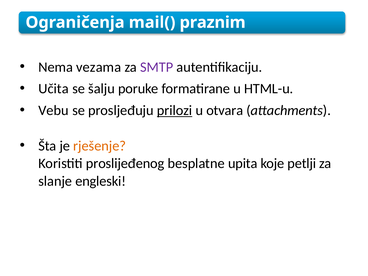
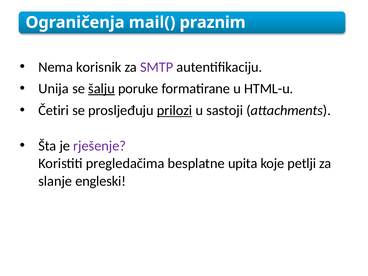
vezama: vezama -> korisnik
Učita: Učita -> Unija
šalju underline: none -> present
Vebu: Vebu -> Četiri
otvara: otvara -> sastoji
rješenje colour: orange -> purple
proslijeđenog: proslijeđenog -> pregledačima
